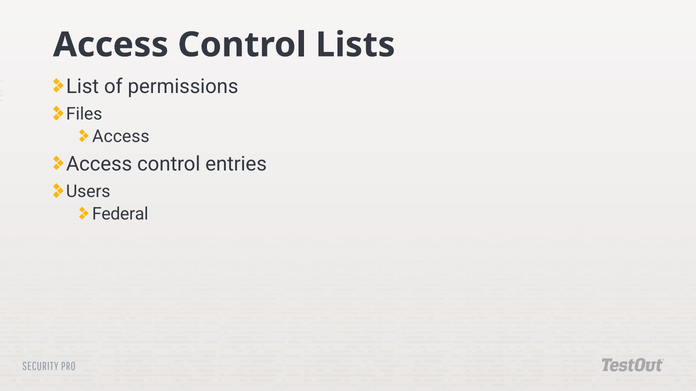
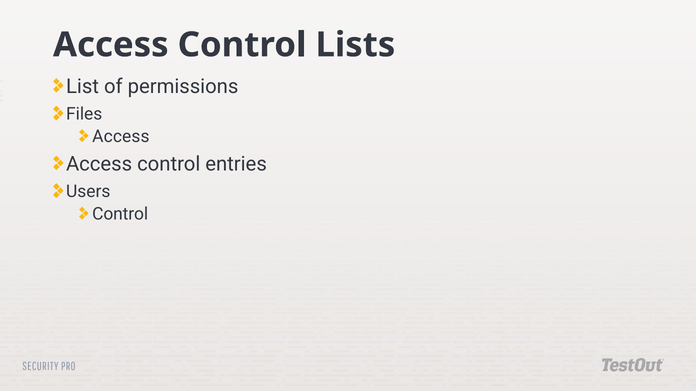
Federal at (120, 214): Federal -> Control
